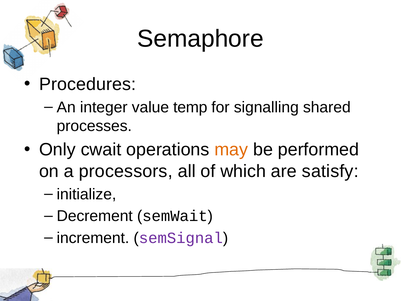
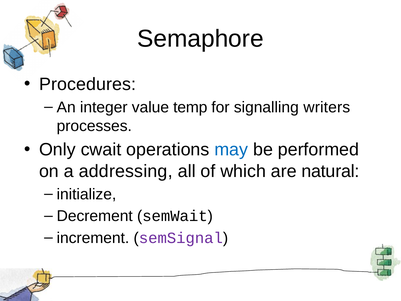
shared: shared -> writers
may colour: orange -> blue
processors: processors -> addressing
satisfy: satisfy -> natural
